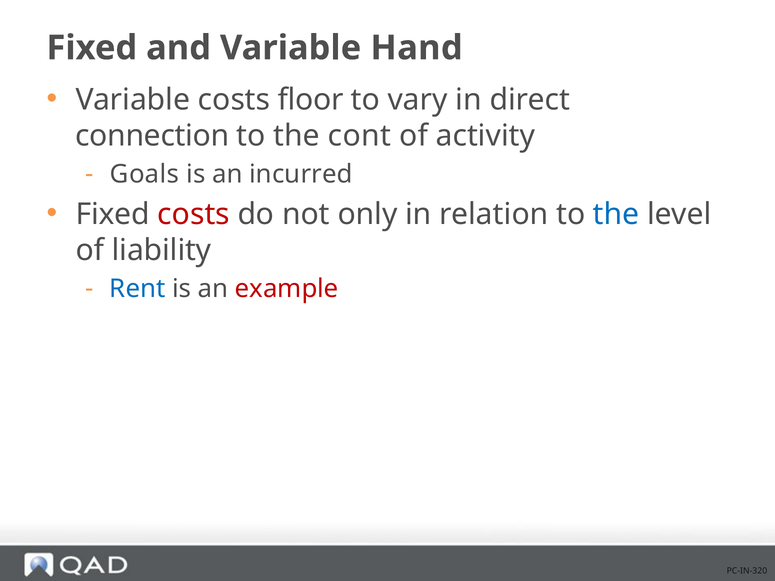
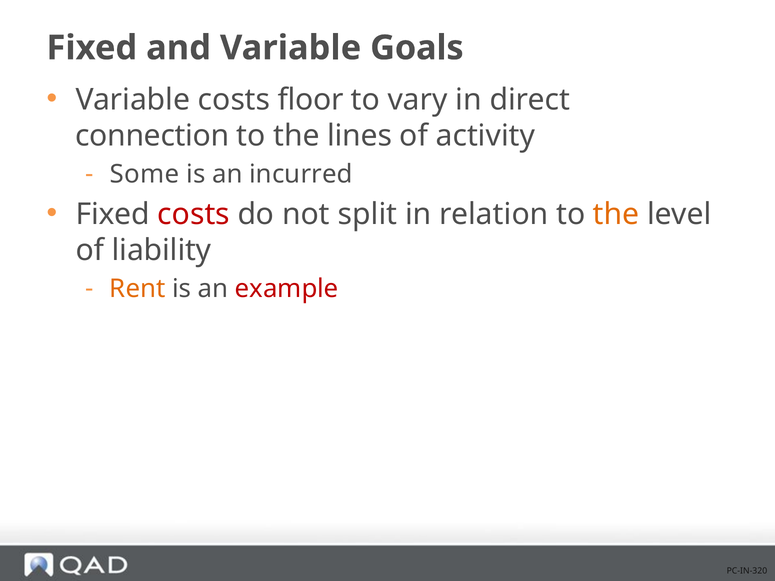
Hand: Hand -> Goals
cont: cont -> lines
Goals: Goals -> Some
only: only -> split
the at (616, 214) colour: blue -> orange
Rent colour: blue -> orange
